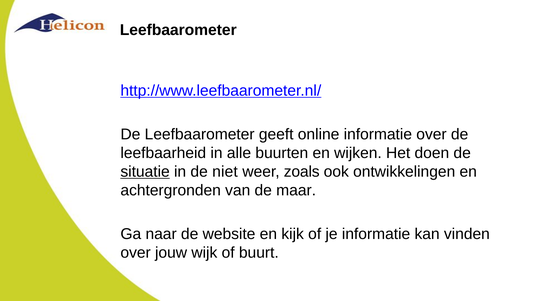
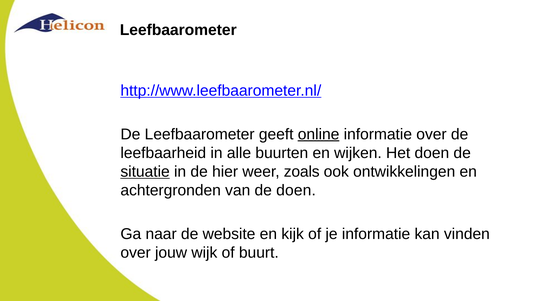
online underline: none -> present
niet: niet -> hier
de maar: maar -> doen
